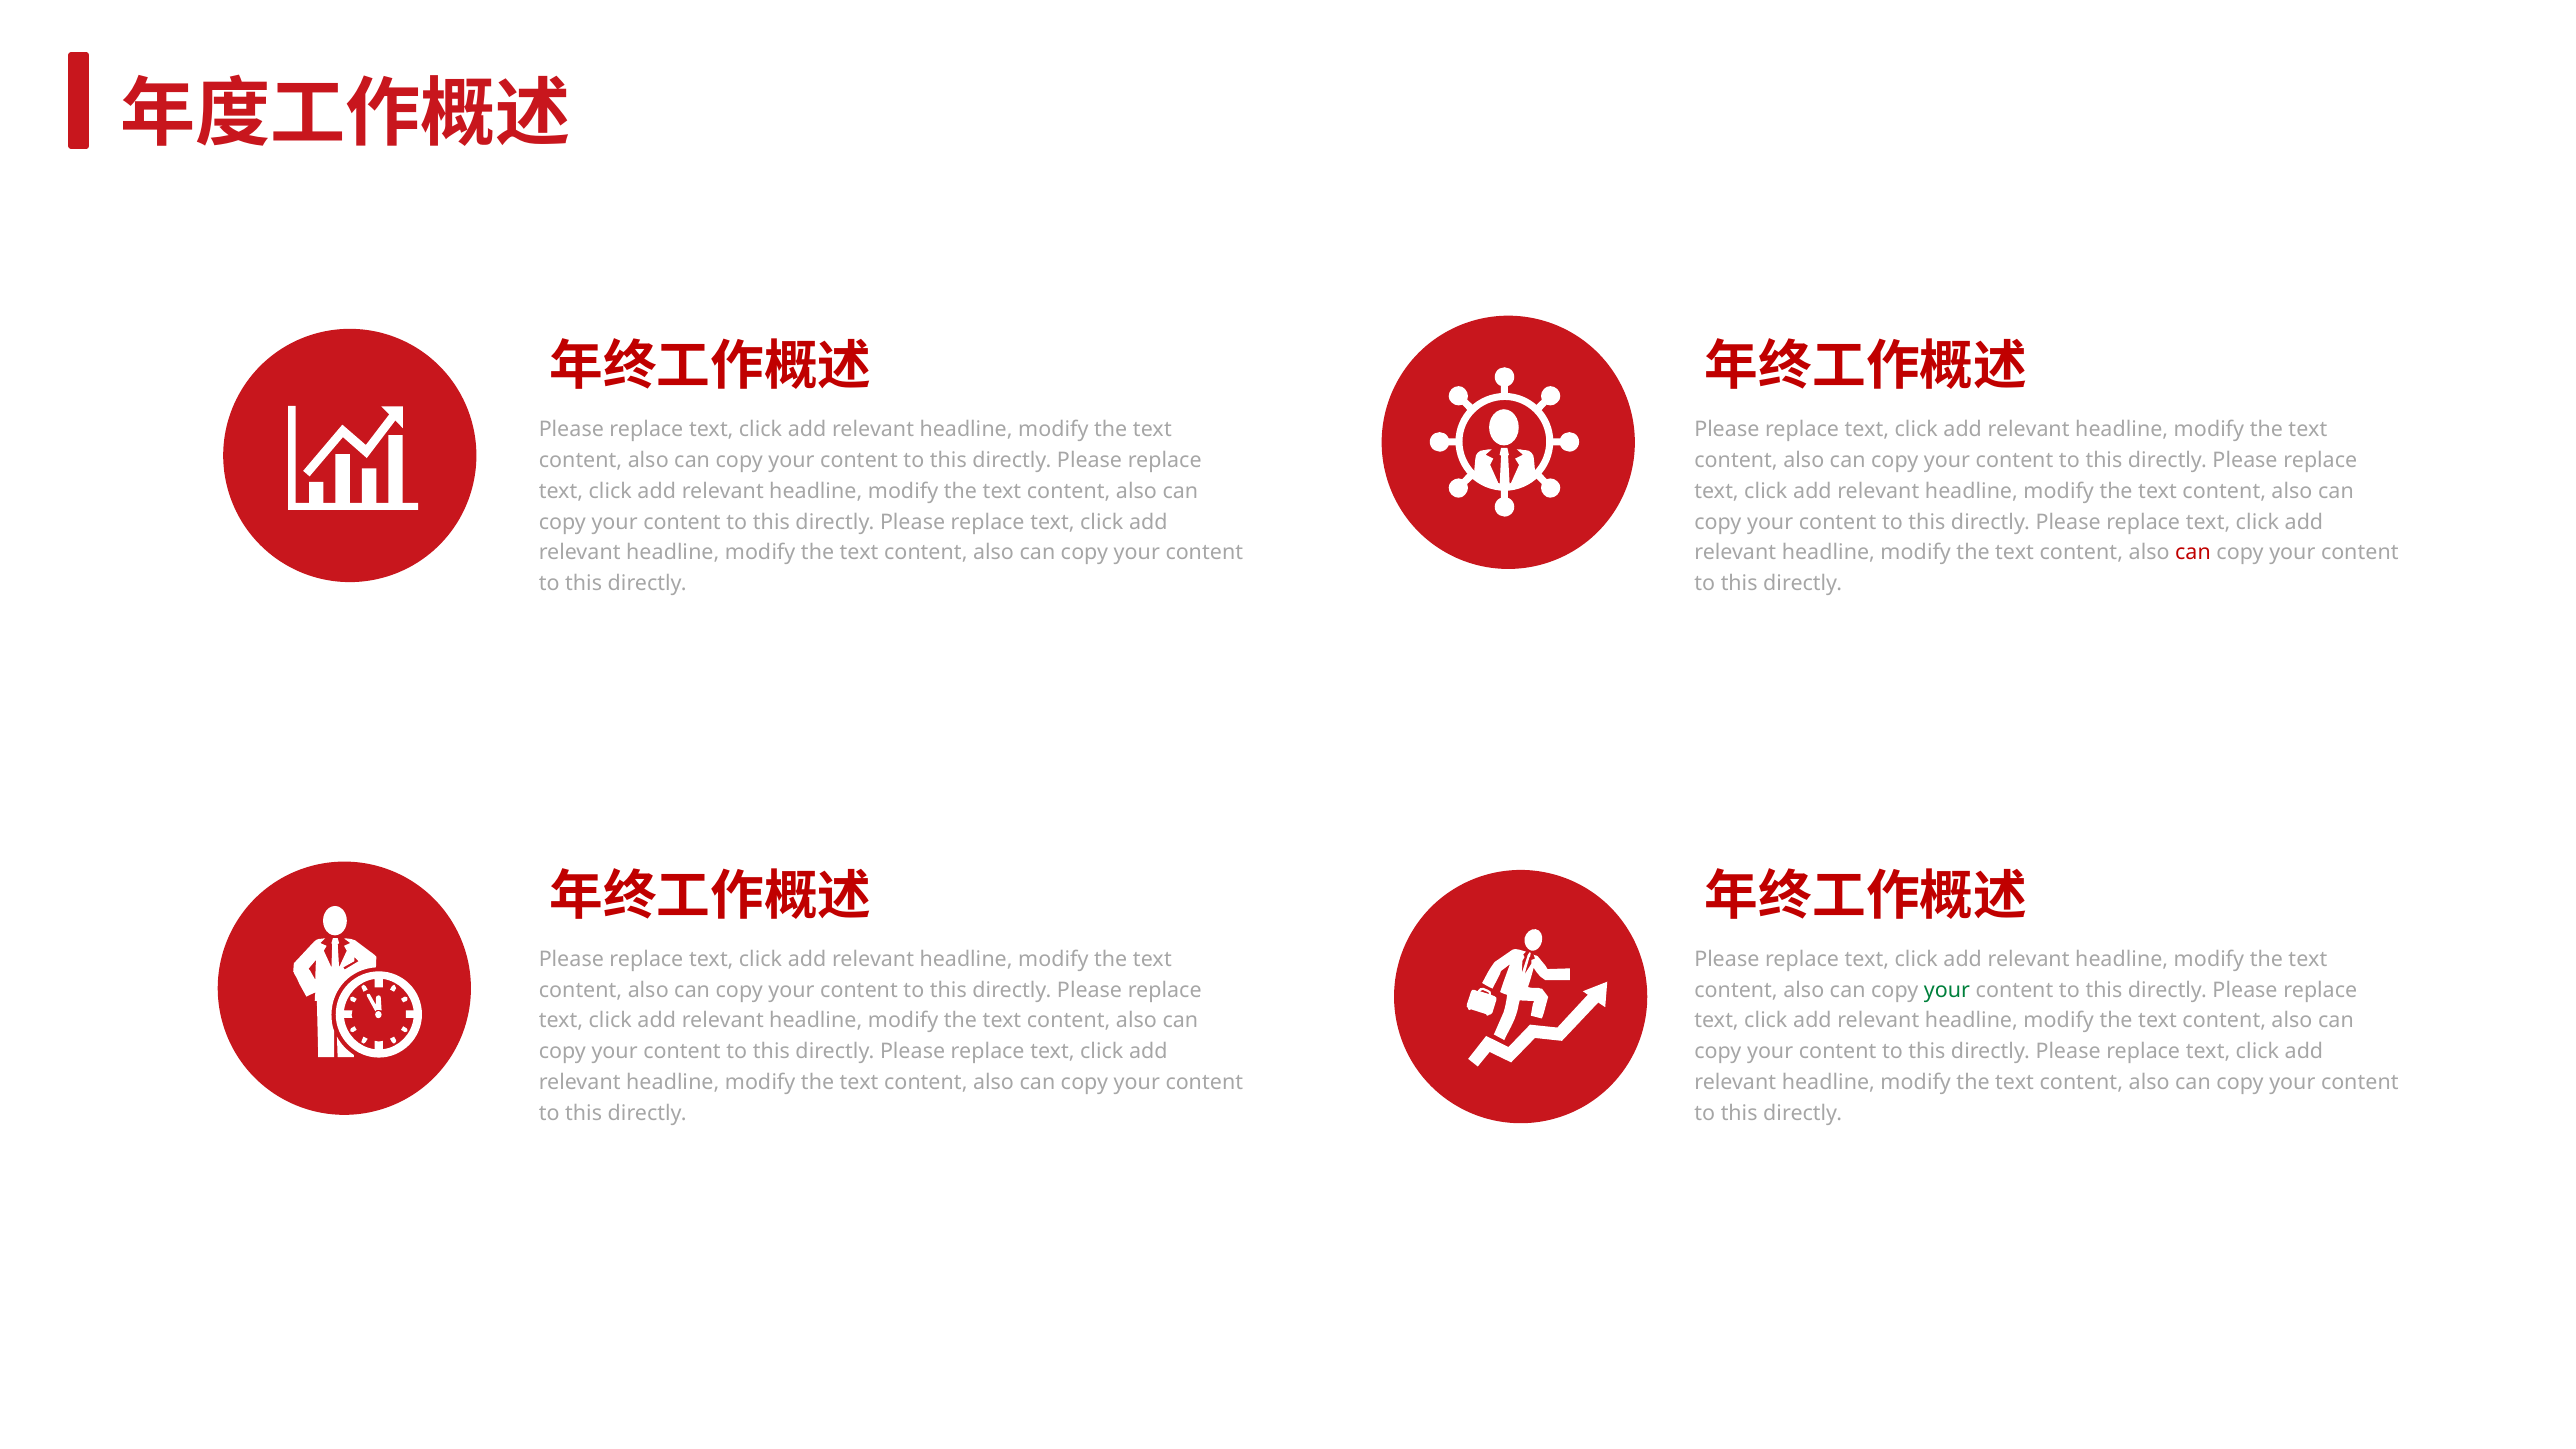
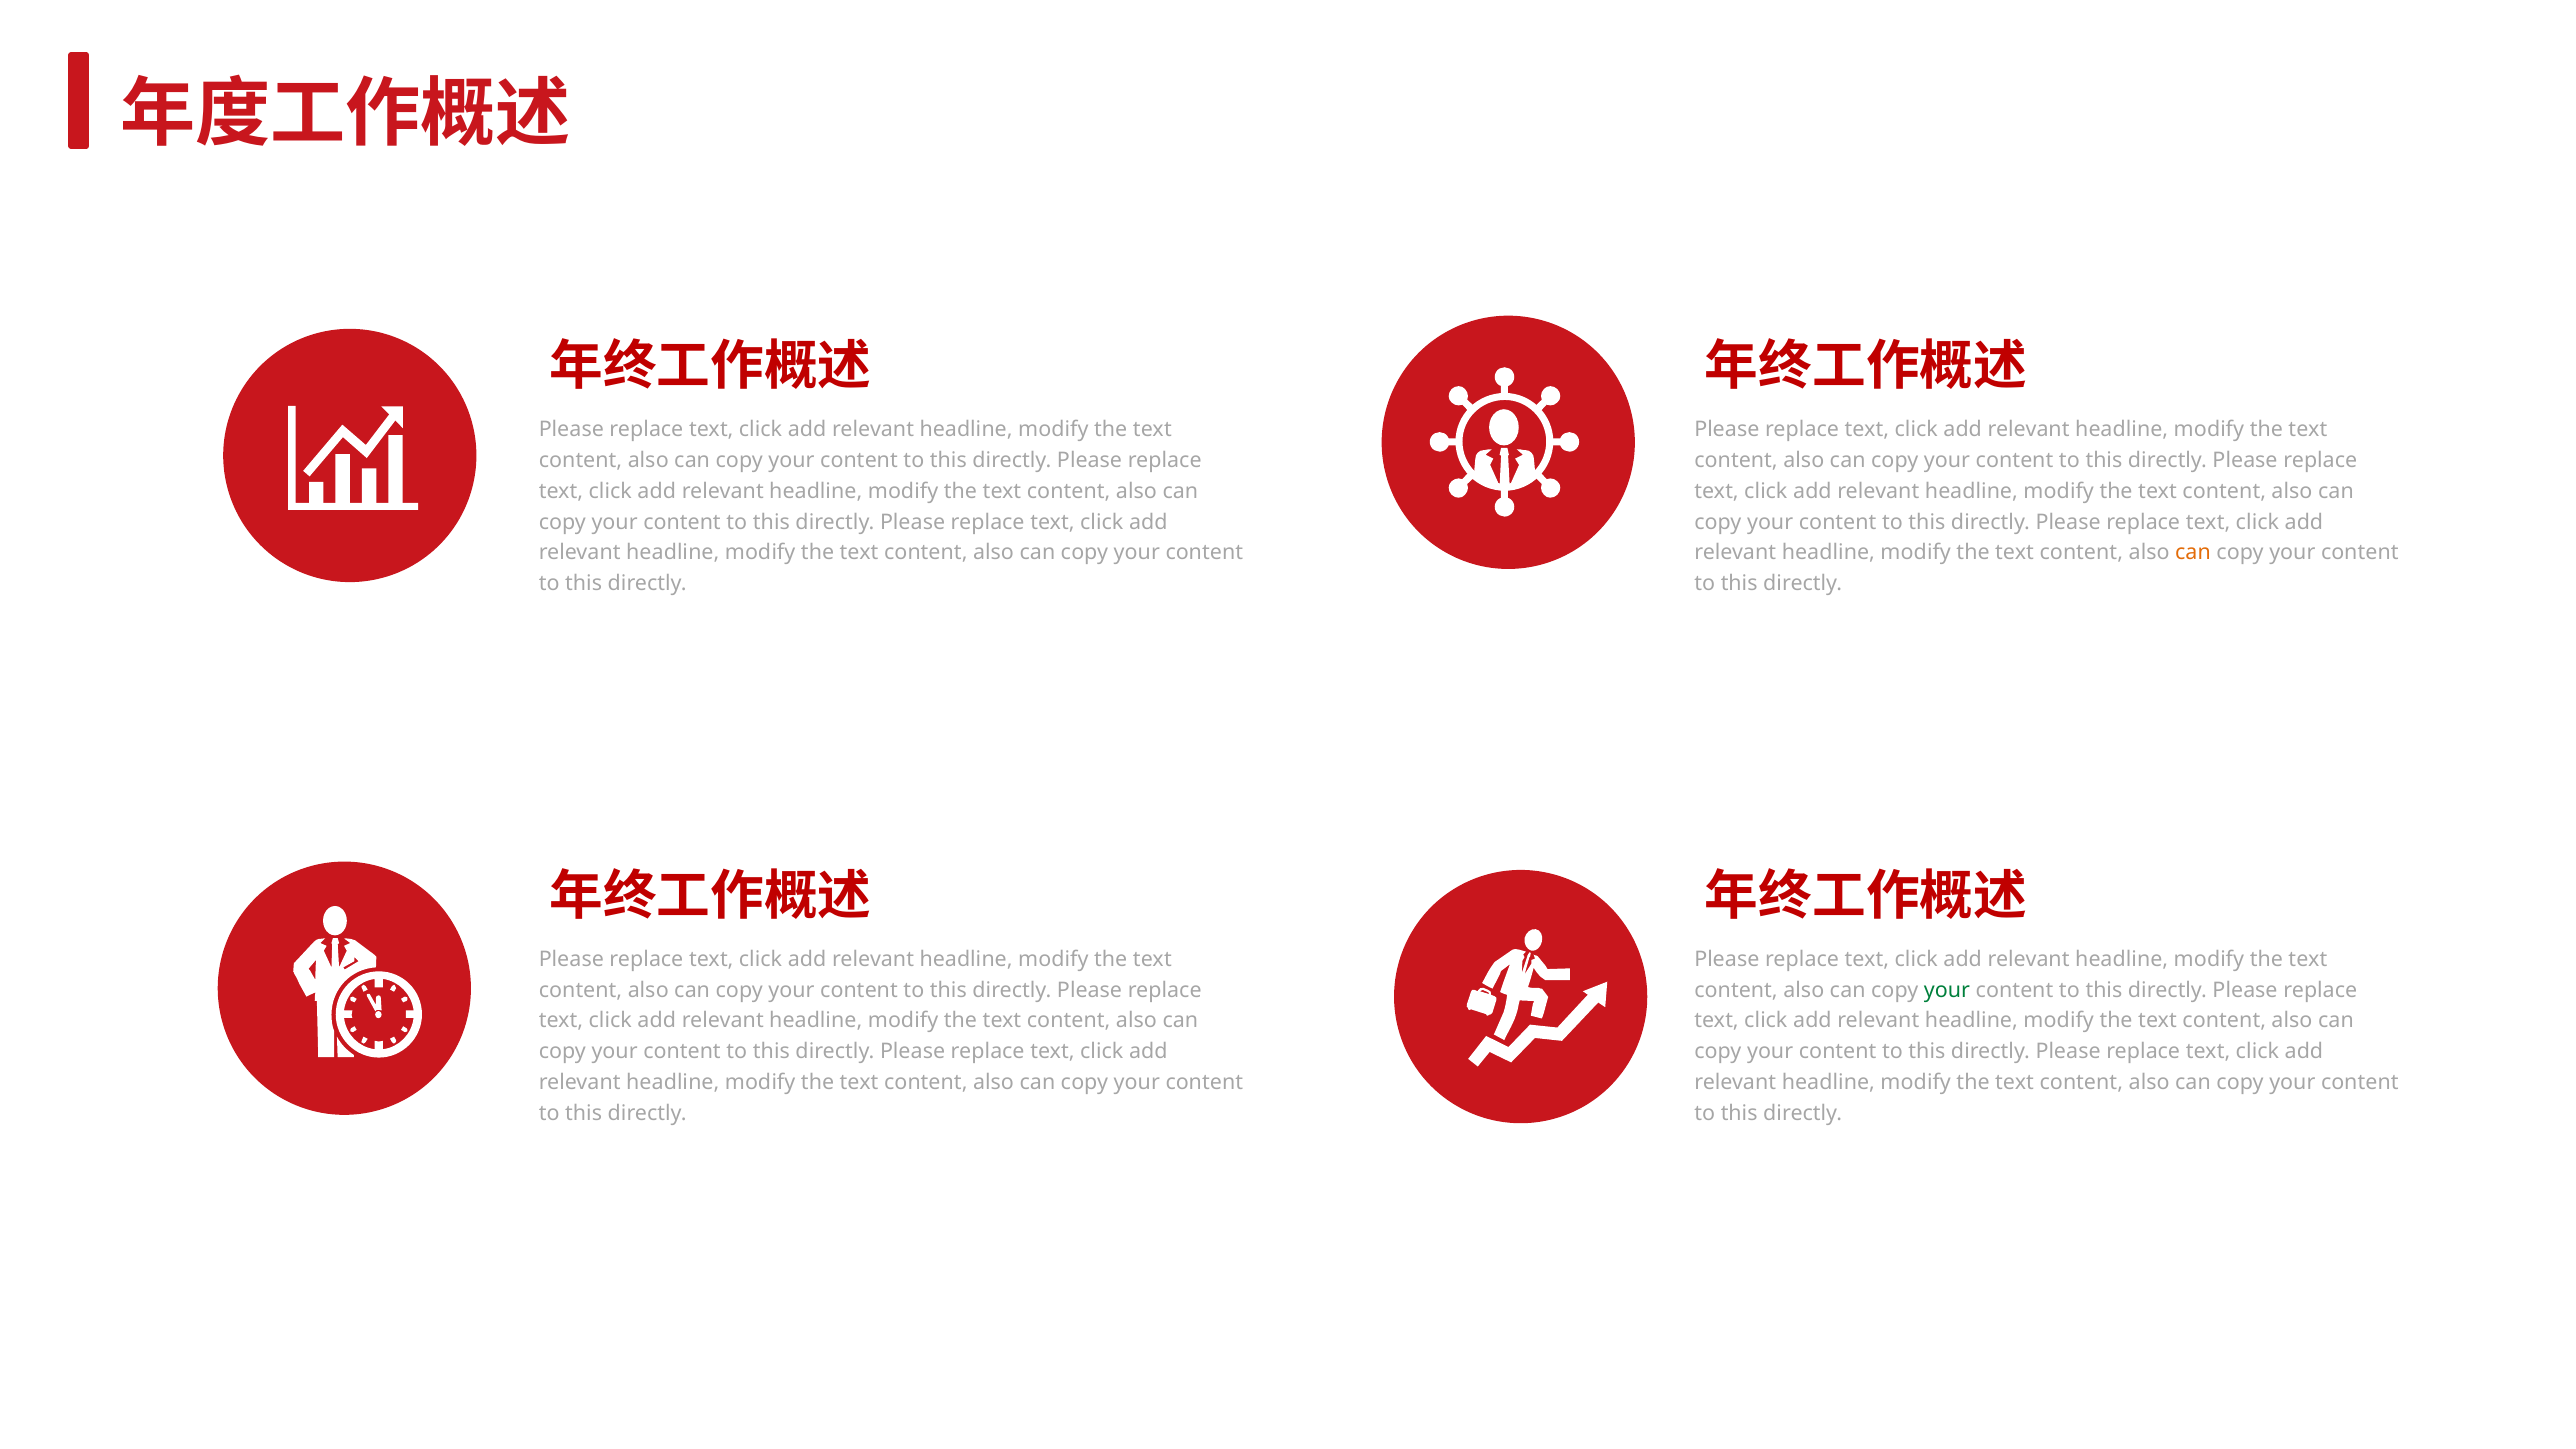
can at (2193, 553) colour: red -> orange
